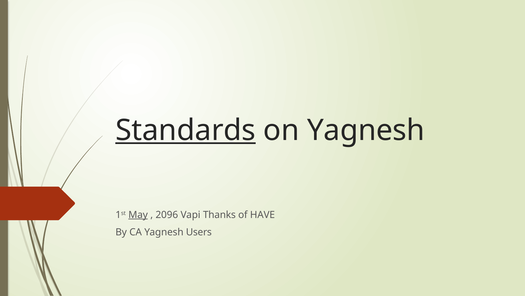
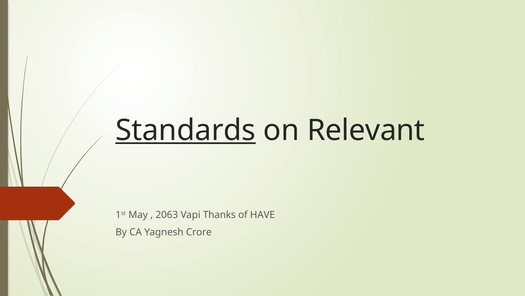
on Yagnesh: Yagnesh -> Relevant
May underline: present -> none
2096: 2096 -> 2063
Users: Users -> Crore
